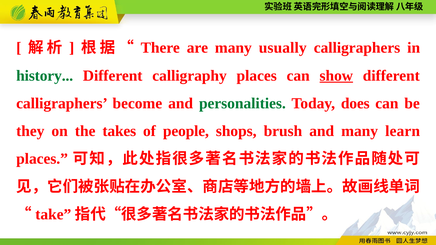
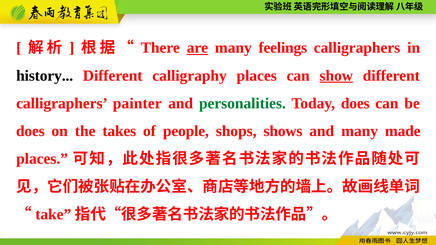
are underline: none -> present
usually: usually -> feelings
history colour: green -> black
become: become -> painter
they at (30, 131): they -> does
brush: brush -> shows
learn: learn -> made
